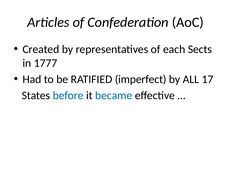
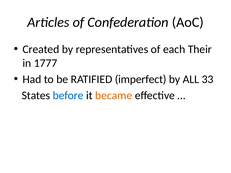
Sects: Sects -> Their
17: 17 -> 33
became colour: blue -> orange
